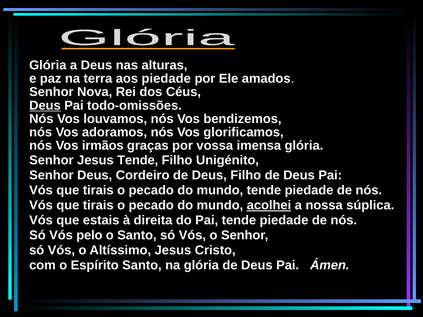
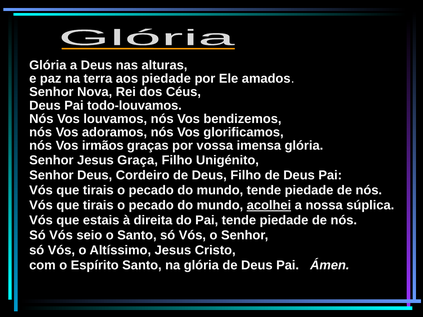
Deus at (45, 106) underline: present -> none
todo-omissões: todo-omissões -> todo-louvamos
Jesus Tende: Tende -> Graça
pelo: pelo -> seio
